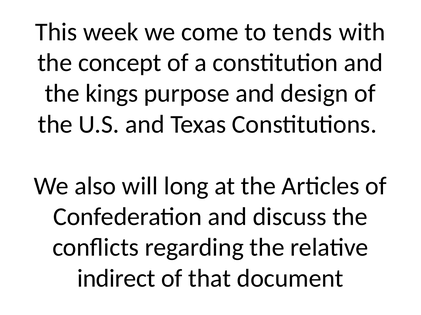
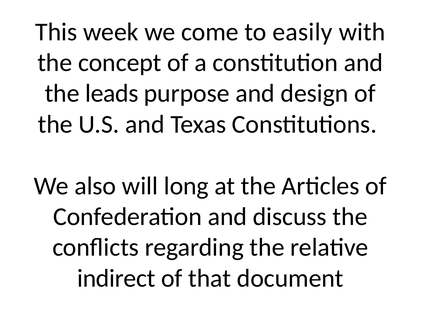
tends: tends -> easily
kings: kings -> leads
